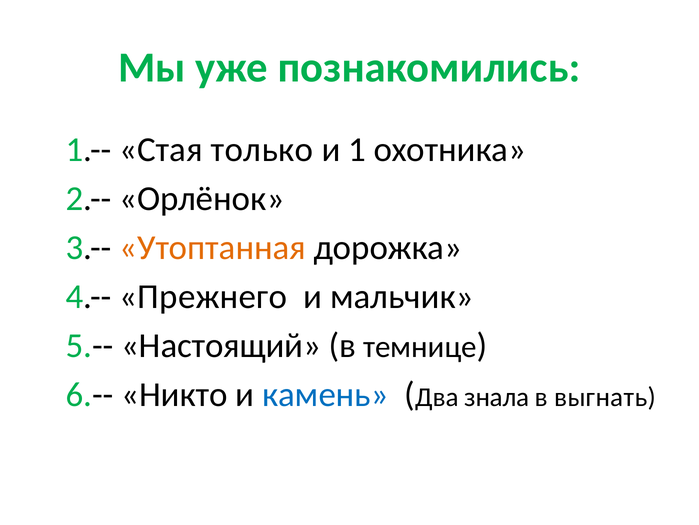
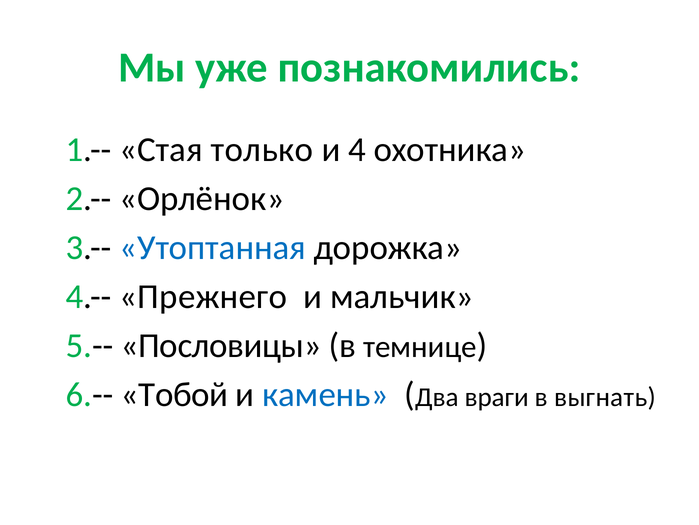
1: 1 -> 4
Утоптанная colour: orange -> blue
Настоящий: Настоящий -> Пословицы
Никто: Никто -> Тобой
знала: знала -> враги
